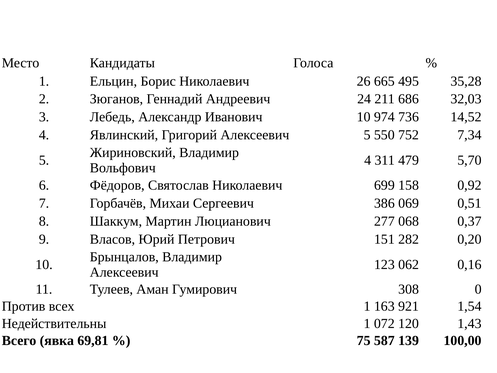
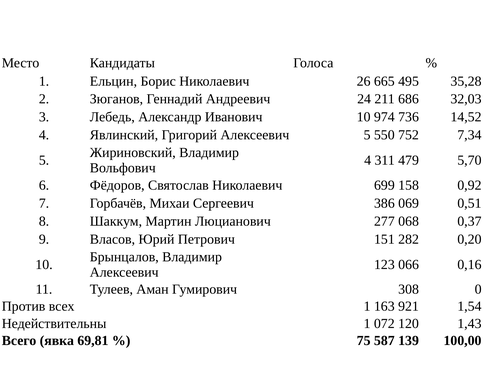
062: 062 -> 066
